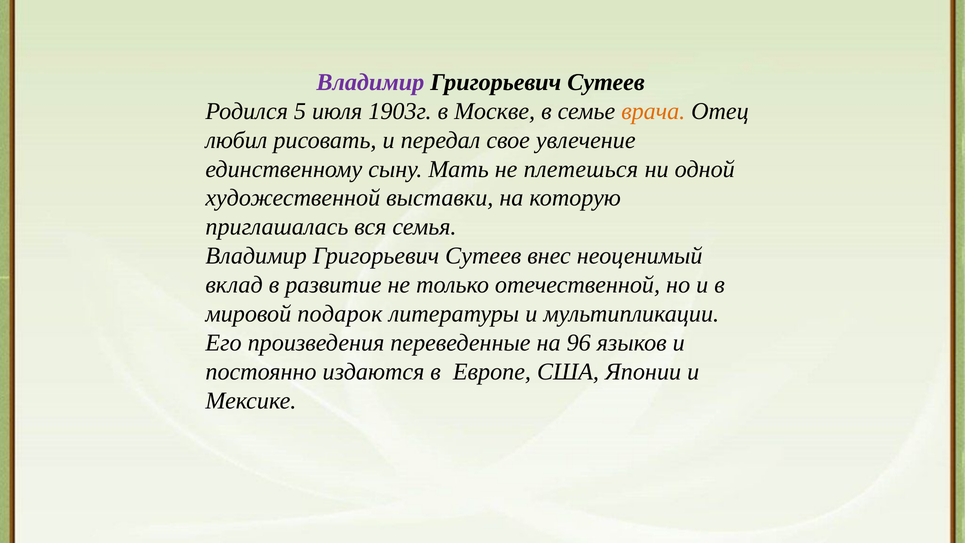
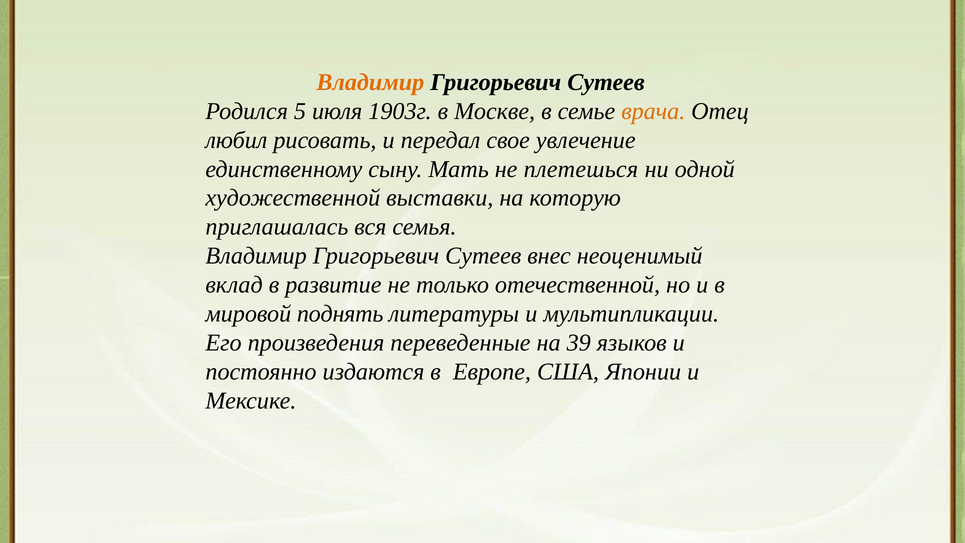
Владимир at (370, 82) colour: purple -> orange
подарок: подарок -> поднять
96: 96 -> 39
